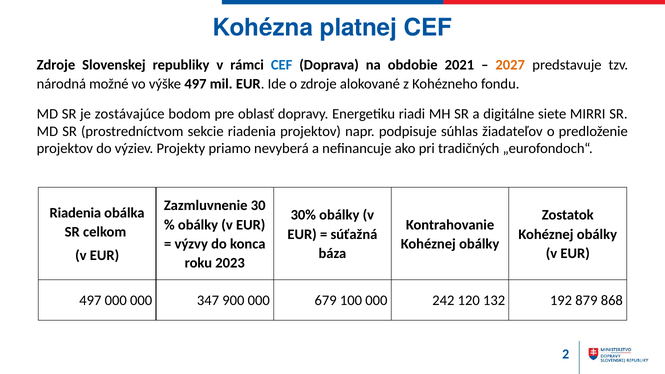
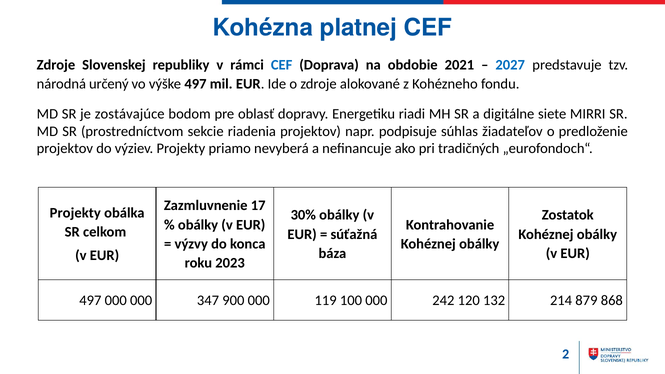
2027 colour: orange -> blue
možné: možné -> určený
30: 30 -> 17
Riadenia at (75, 213): Riadenia -> Projekty
679: 679 -> 119
192: 192 -> 214
